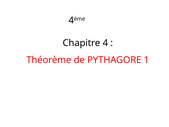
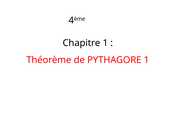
Chapitre 4: 4 -> 1
